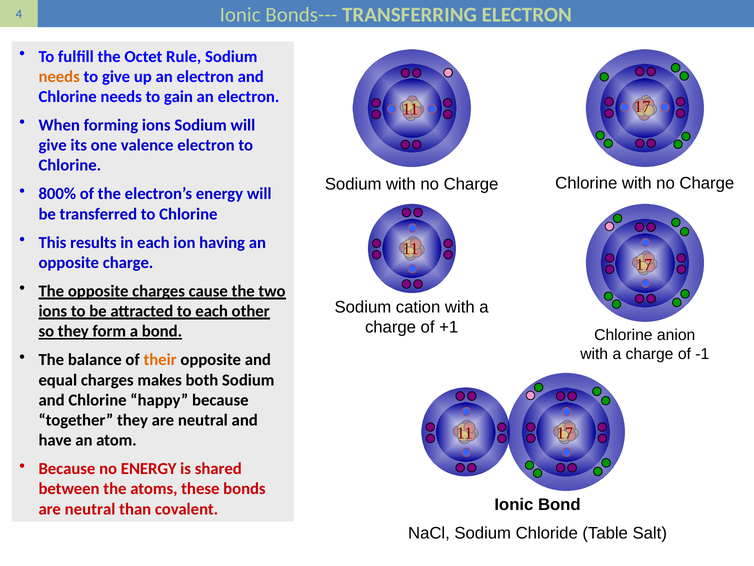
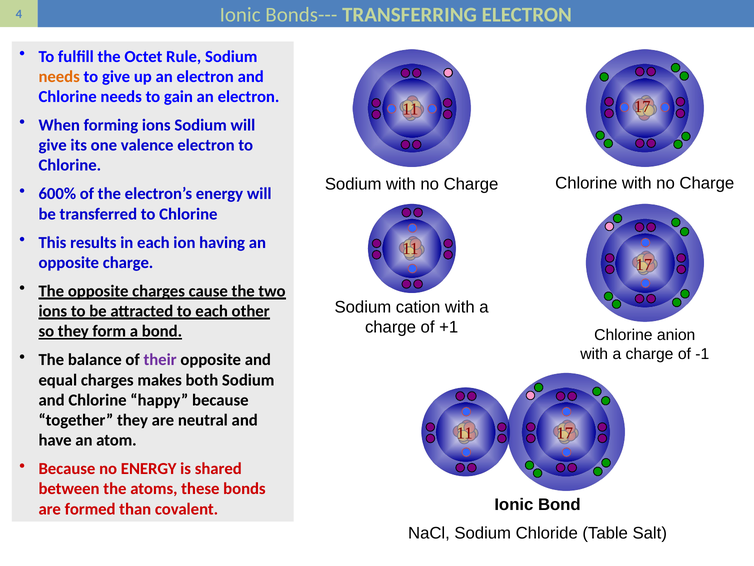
800%: 800% -> 600%
their colour: orange -> purple
neutral at (90, 509): neutral -> formed
